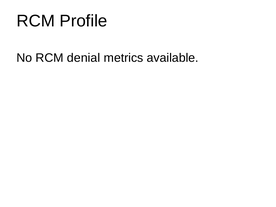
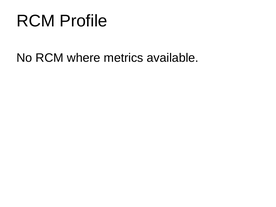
denial: denial -> where
